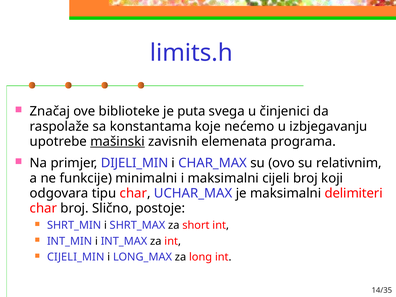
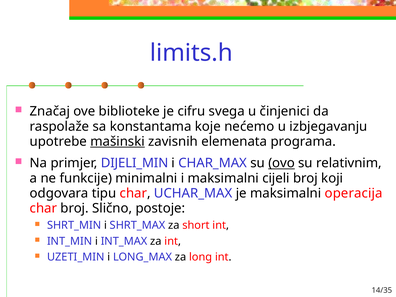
puta: puta -> cifru
ovo underline: none -> present
delimiteri: delimiteri -> operacija
CIJELI_MIN: CIJELI_MIN -> UZETI_MIN
